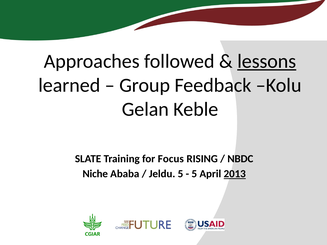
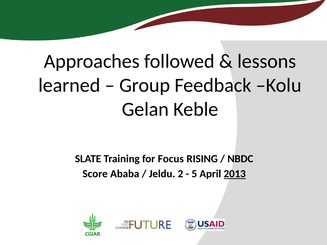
lessons underline: present -> none
Niche: Niche -> Score
Jeldu 5: 5 -> 2
